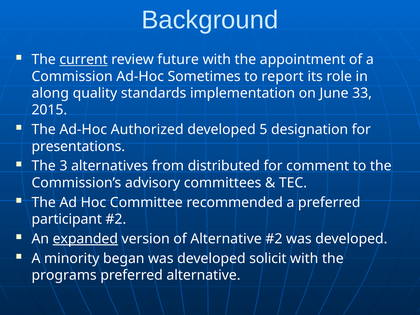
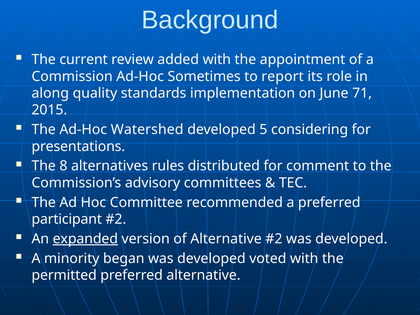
current underline: present -> none
future: future -> added
33: 33 -> 71
Authorized: Authorized -> Watershed
designation: designation -> considering
3: 3 -> 8
from: from -> rules
solicit: solicit -> voted
programs: programs -> permitted
